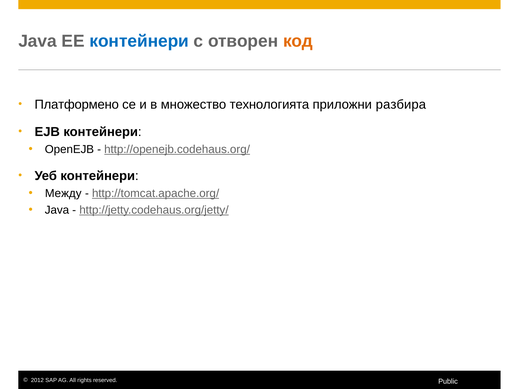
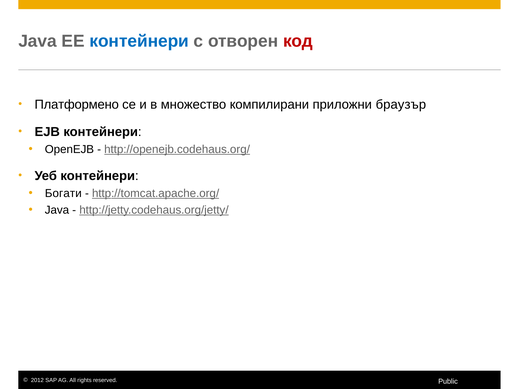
код colour: orange -> red
технологията: технологията -> компилирани
разбира: разбира -> браузър
Между: Между -> Богати
